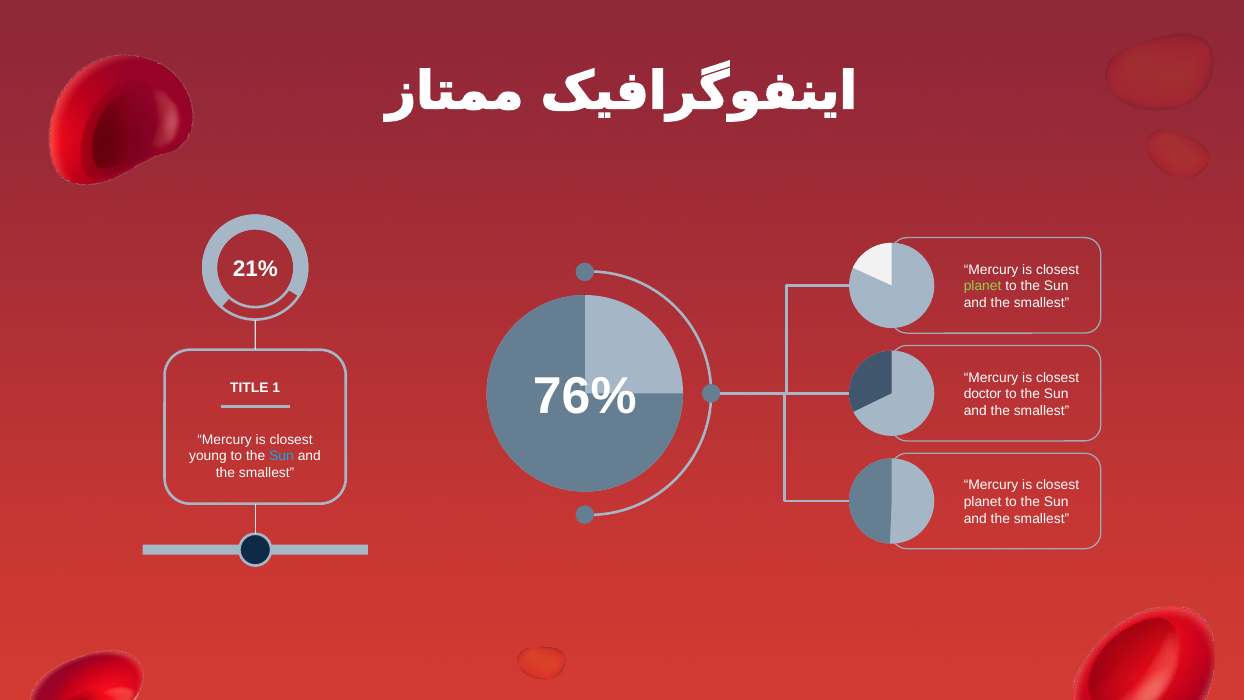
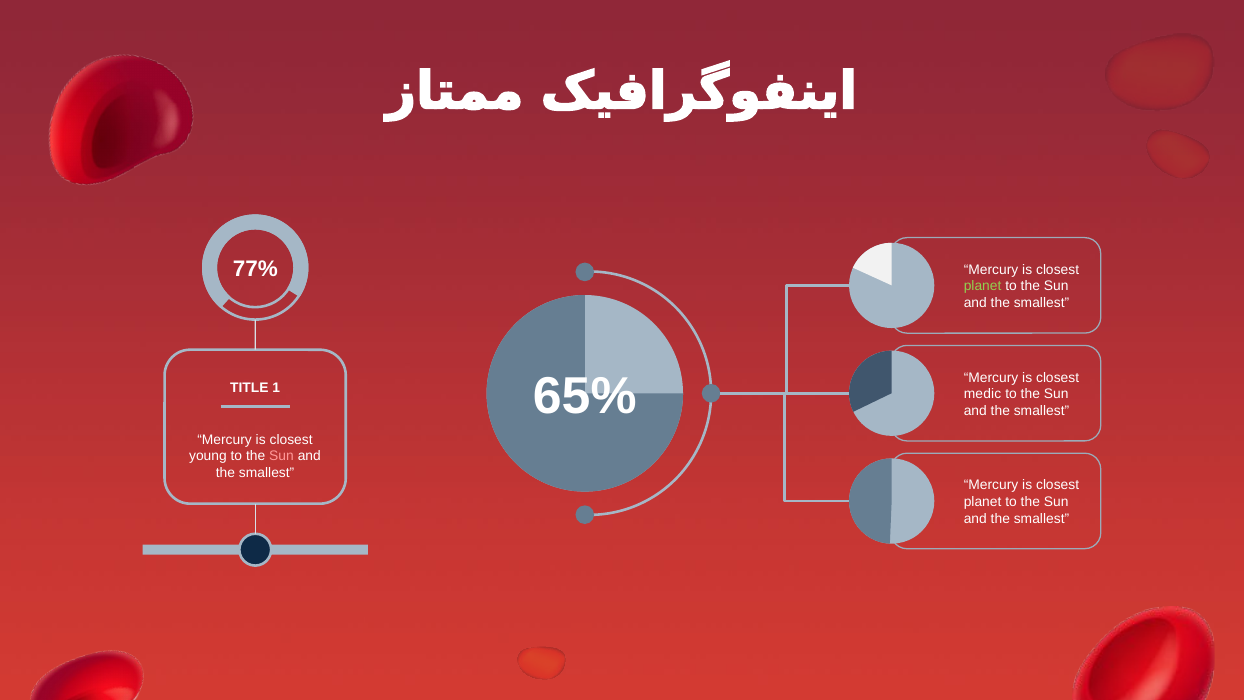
21%: 21% -> 77%
76%: 76% -> 65%
doctor: doctor -> medic
Sun at (281, 456) colour: light blue -> pink
